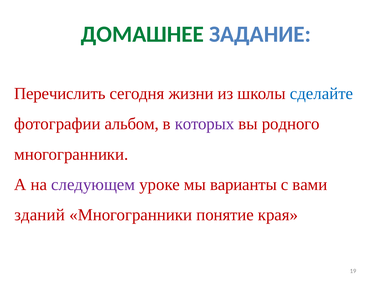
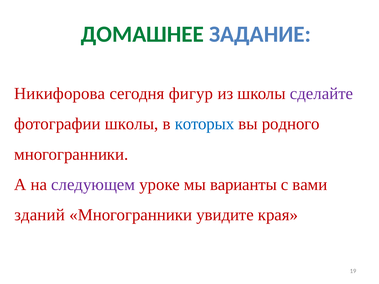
Перечислить: Перечислить -> Никифорова
жизни: жизни -> фигур
сделайте colour: blue -> purple
фотографии альбом: альбом -> школы
которых colour: purple -> blue
понятие: понятие -> увидите
